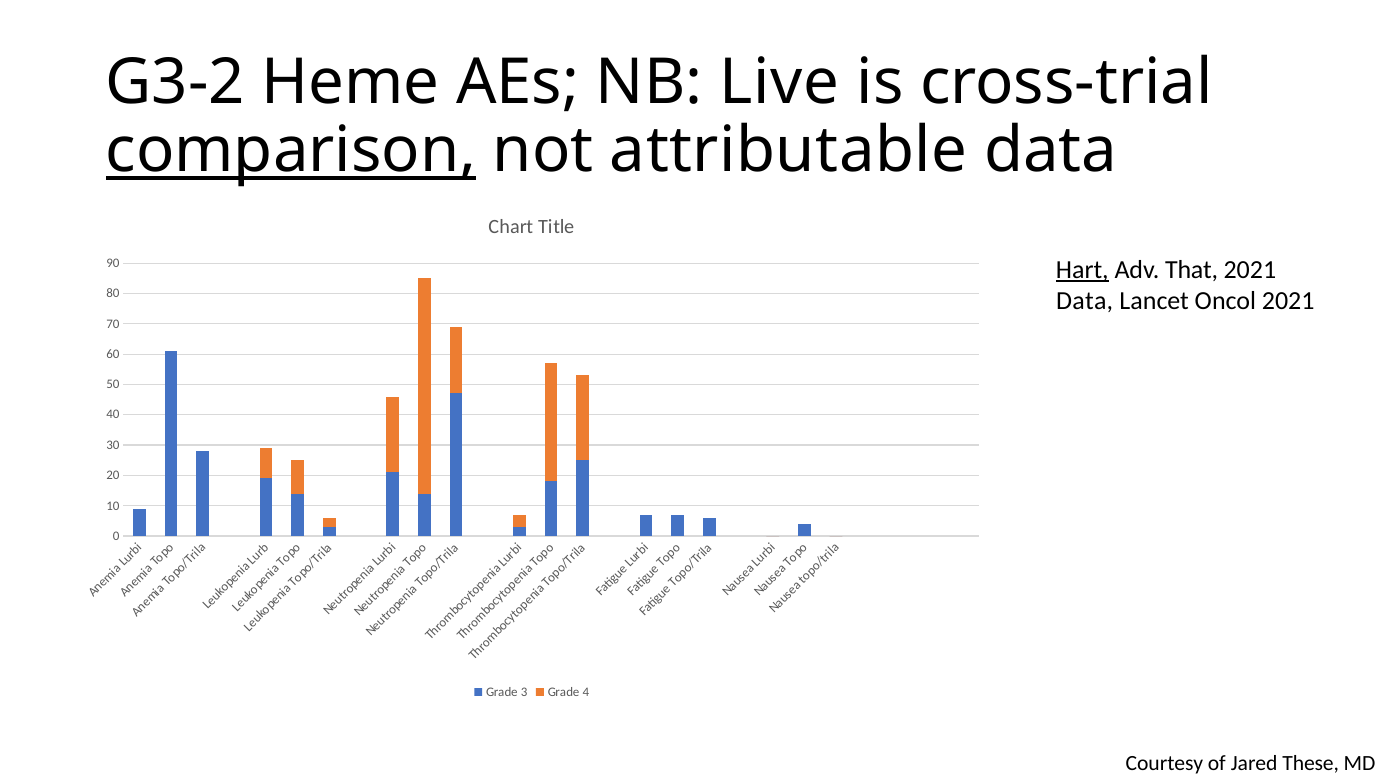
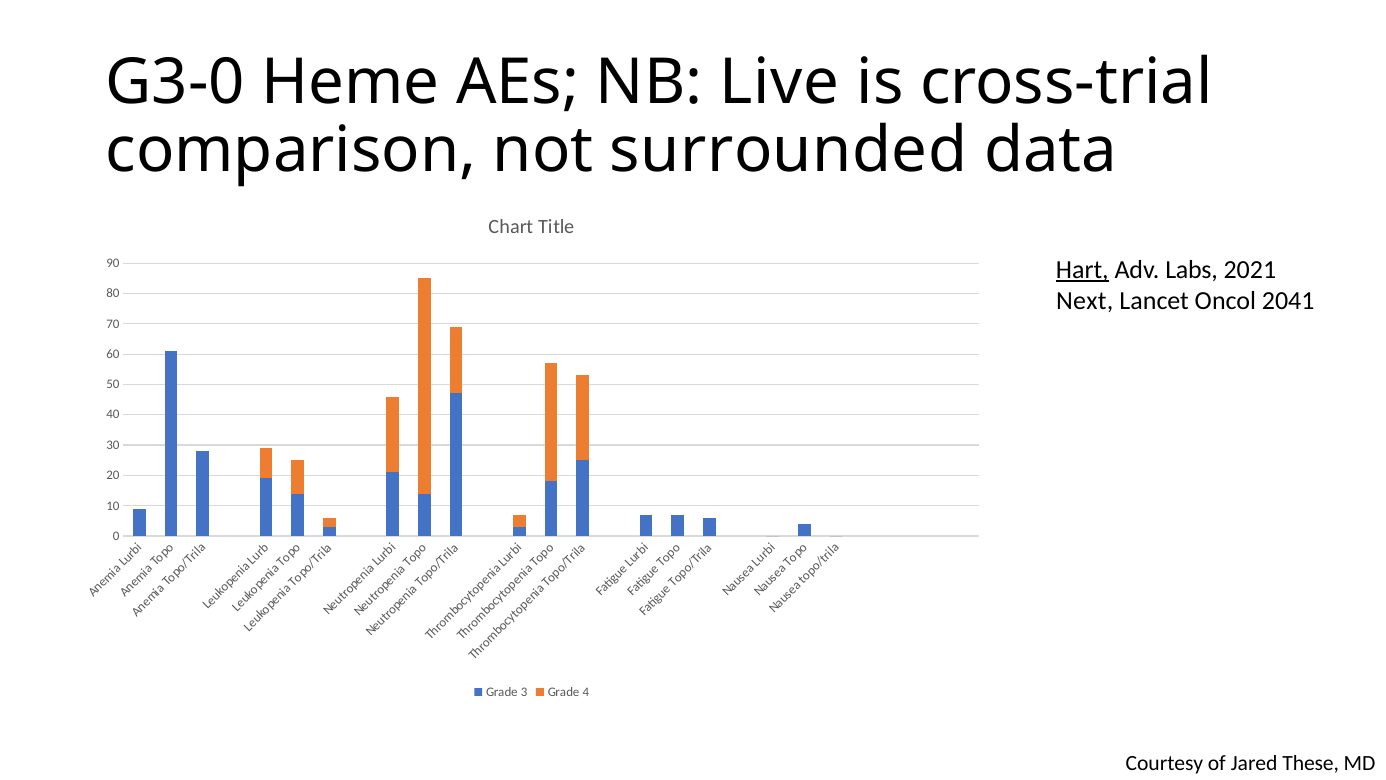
G3-2: G3-2 -> G3-0
comparison underline: present -> none
attributable: attributable -> surrounded
That: That -> Labs
Data at (1085, 301): Data -> Next
Oncol 2021: 2021 -> 2041
